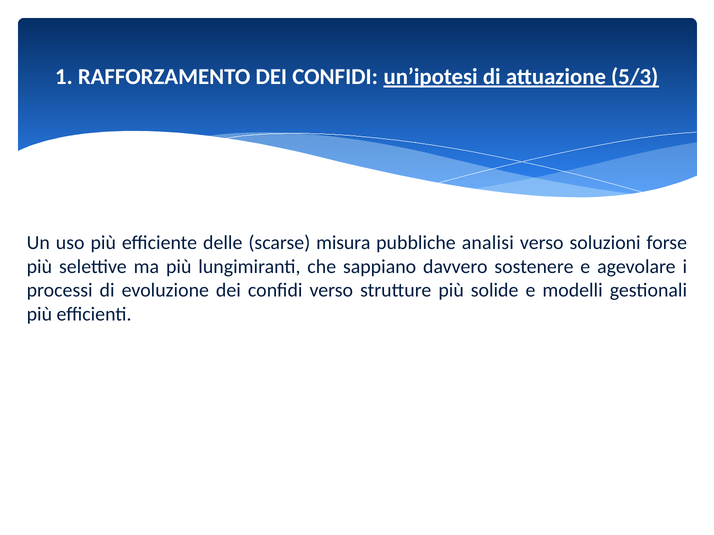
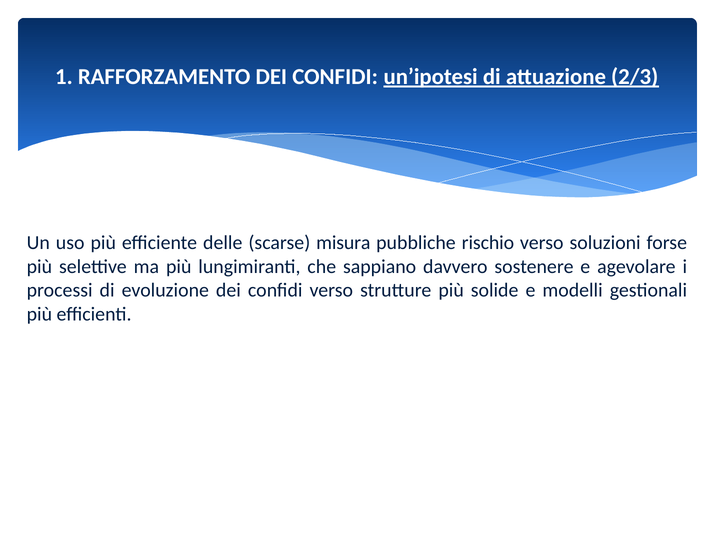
5/3: 5/3 -> 2/3
analisi: analisi -> rischio
